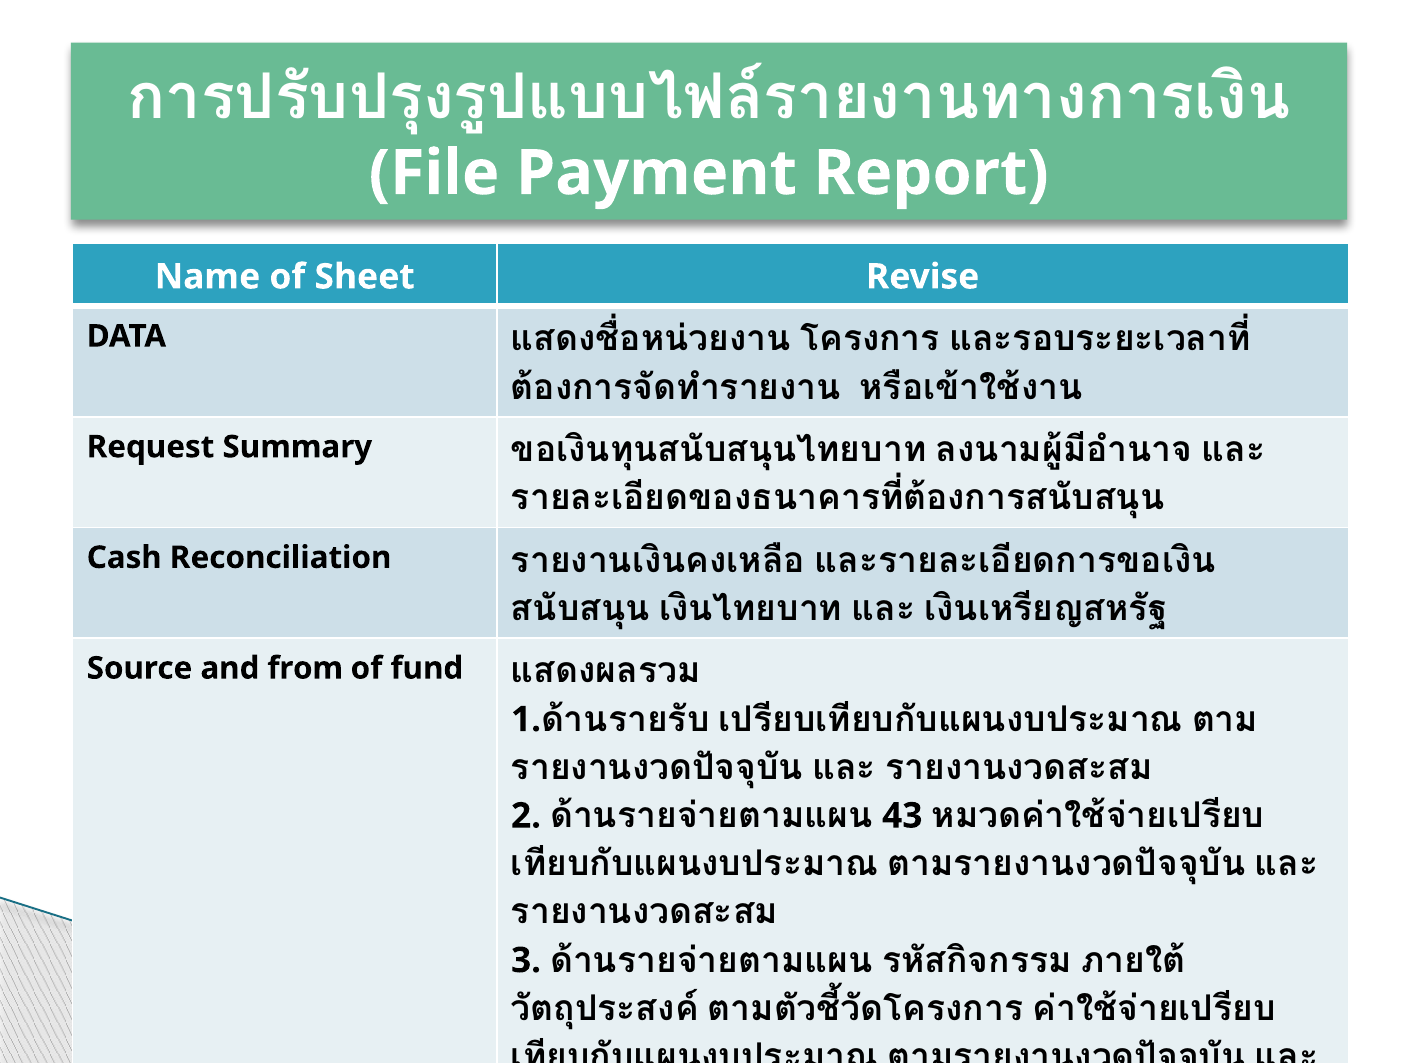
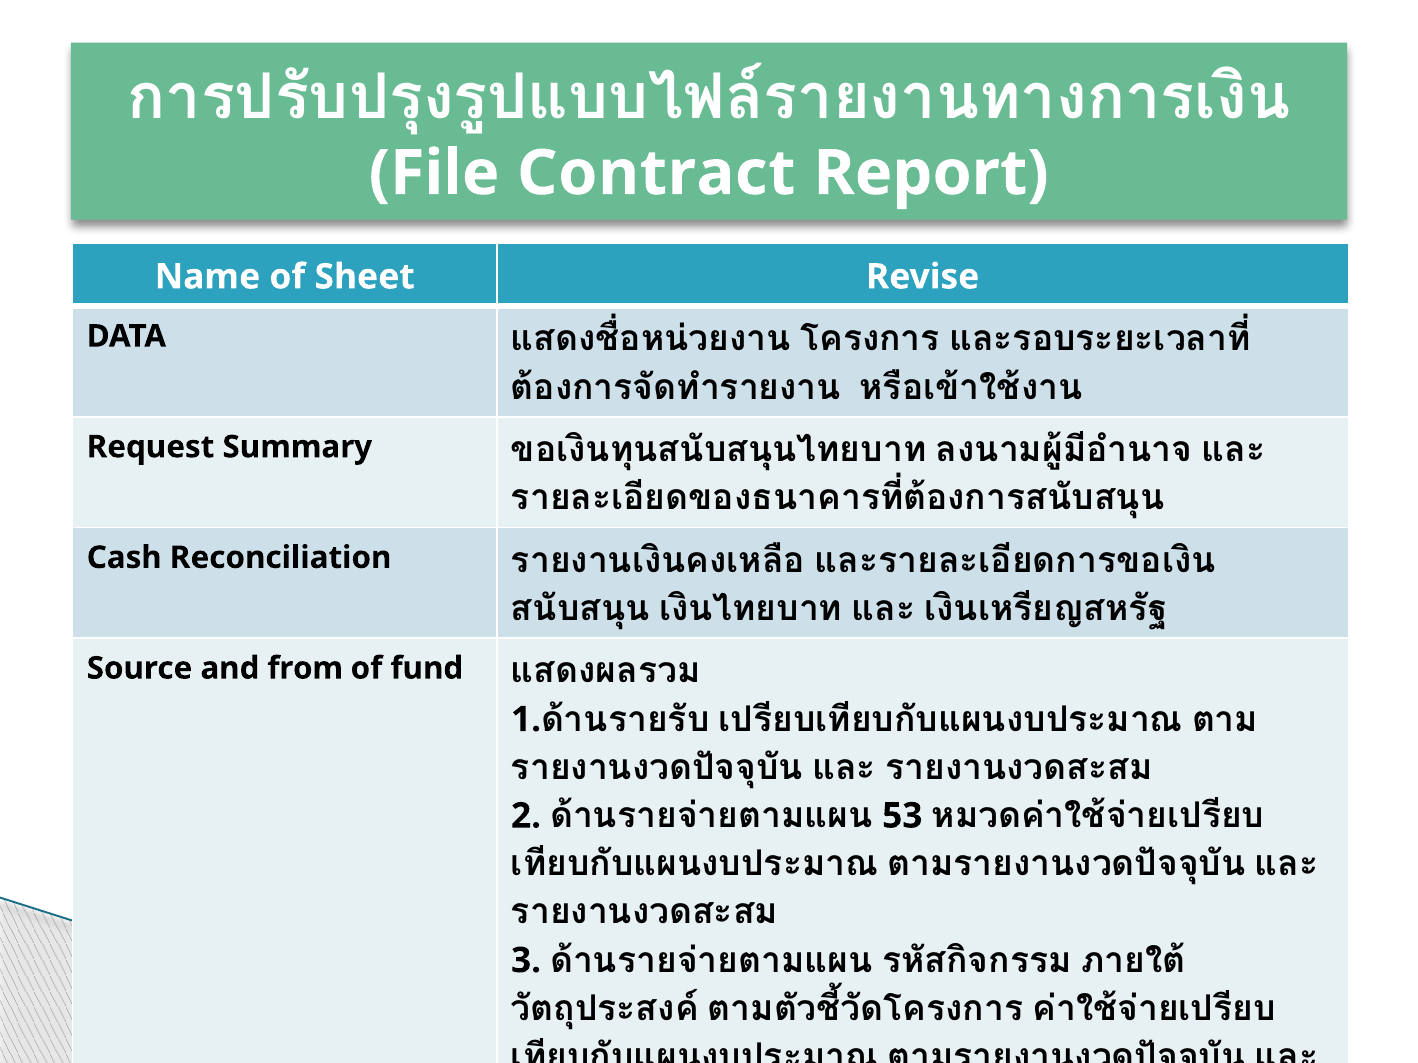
Payment: Payment -> Contract
43: 43 -> 53
